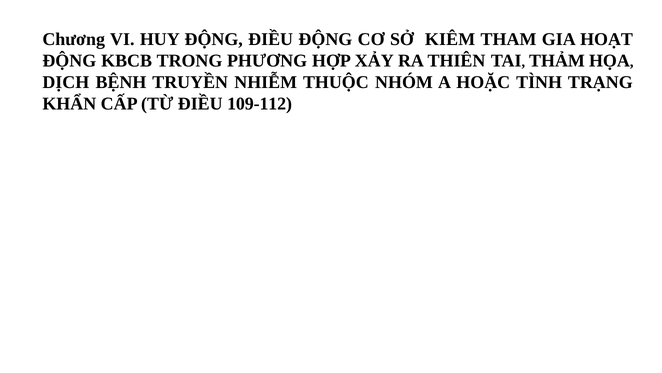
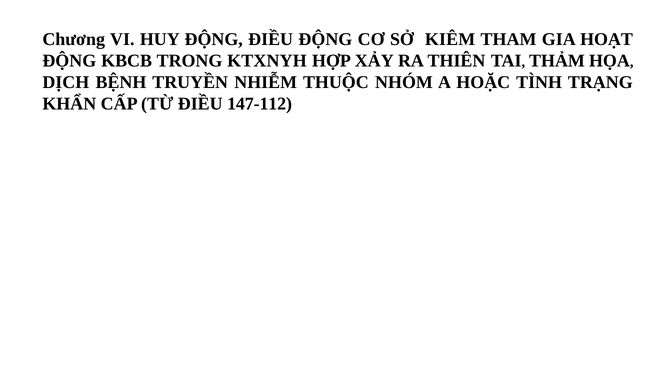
PHƯƠNG: PHƯƠNG -> KTXNYH
109-112: 109-112 -> 147-112
